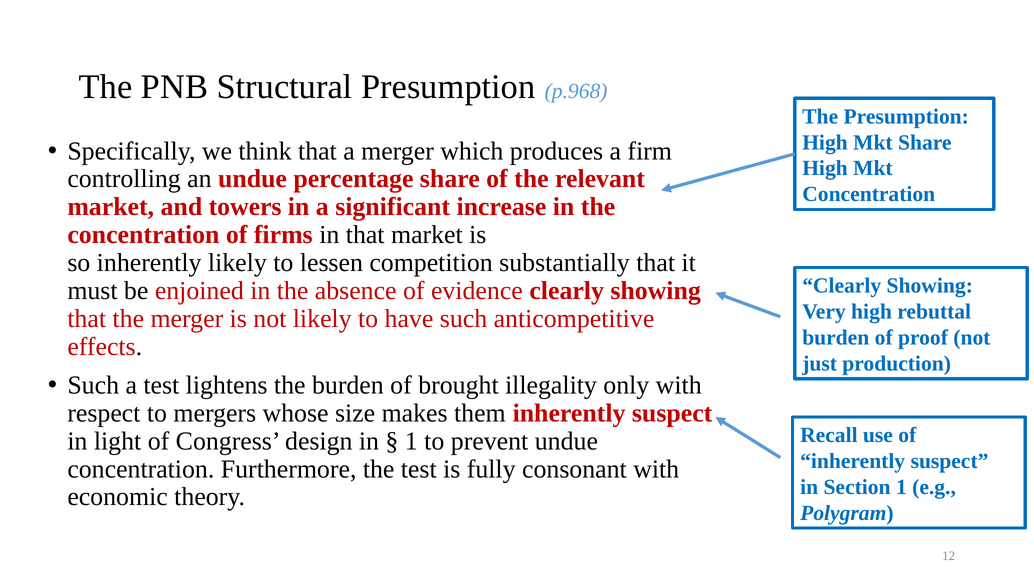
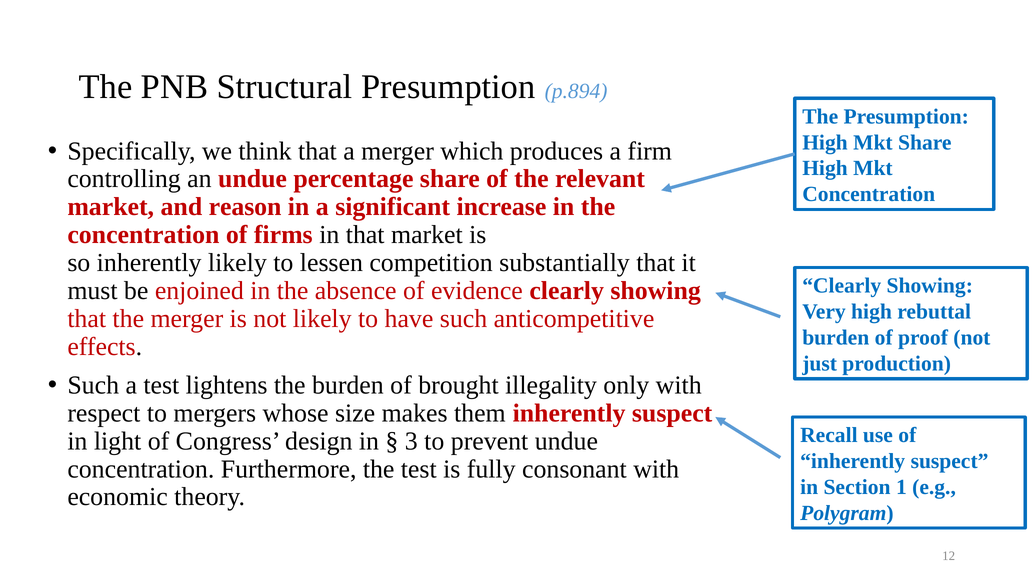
p.968: p.968 -> p.894
towers: towers -> reason
1 at (411, 441): 1 -> 3
